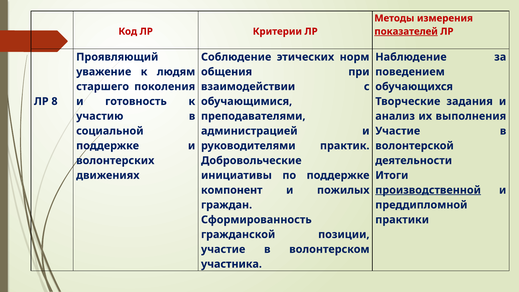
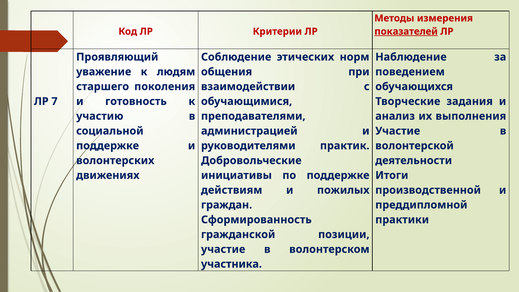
8: 8 -> 7
компонент: компонент -> действиям
производственной underline: present -> none
